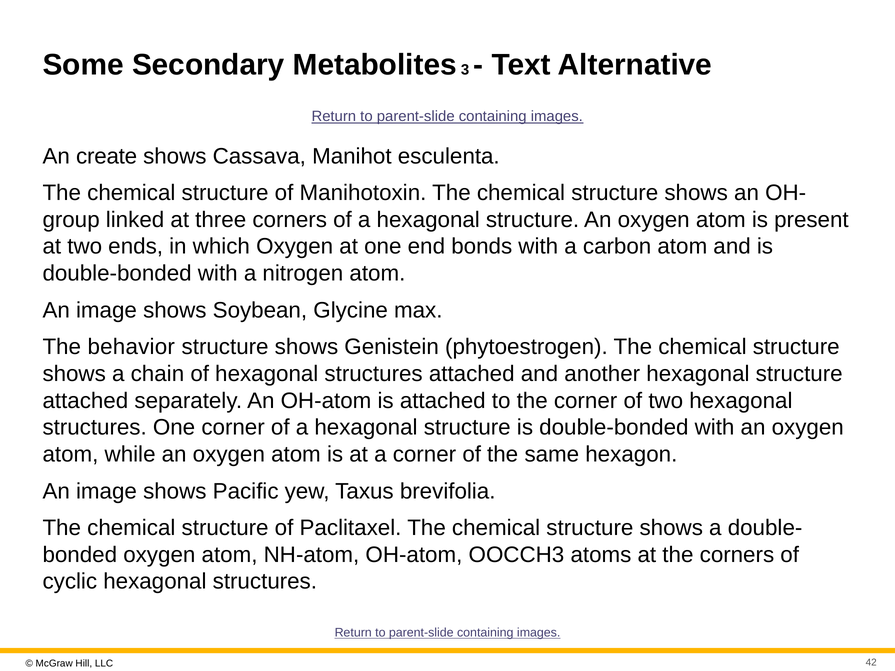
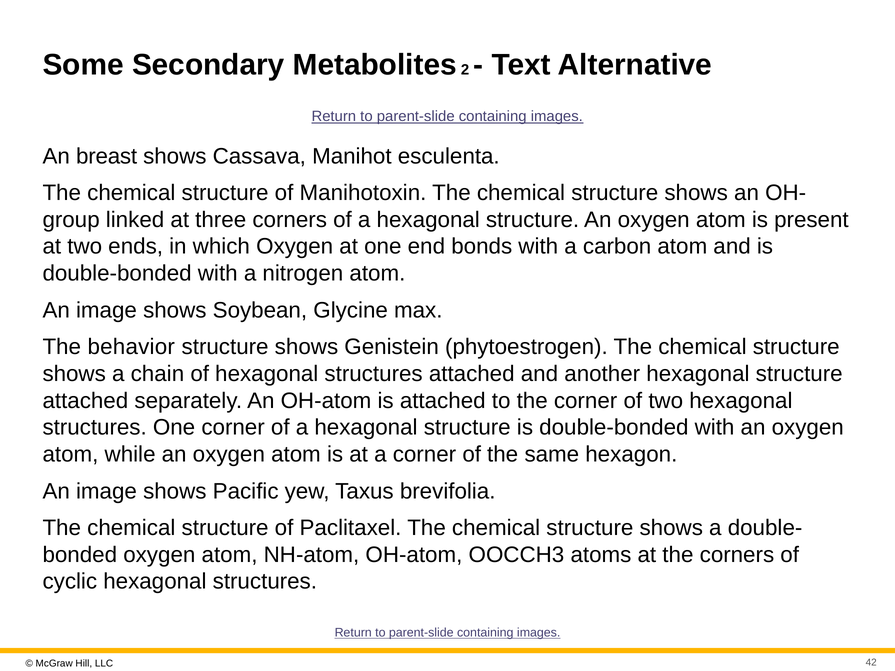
3: 3 -> 2
create: create -> breast
